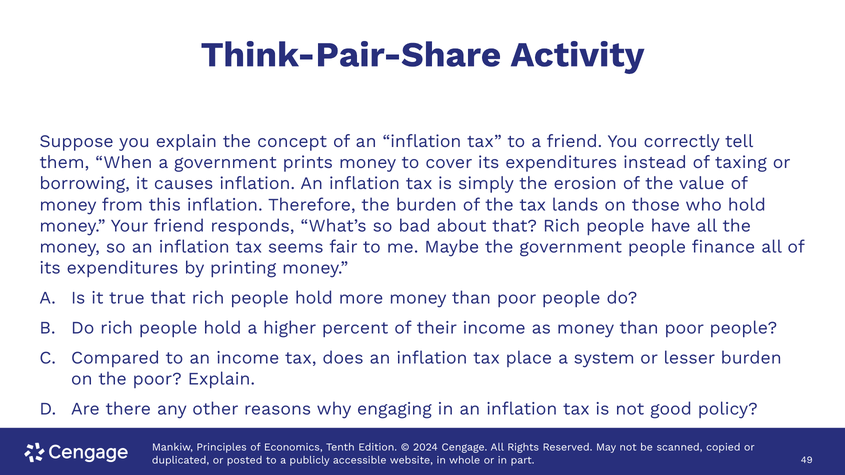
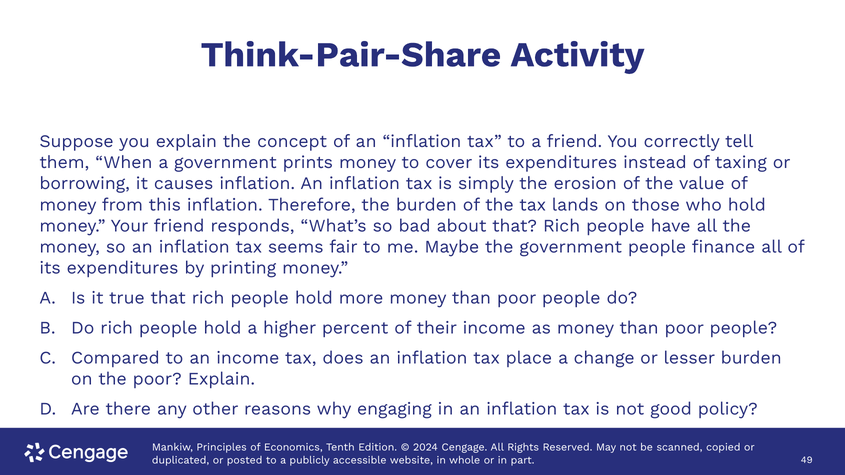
system: system -> change
